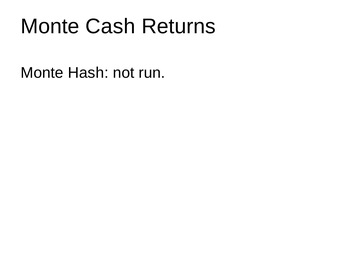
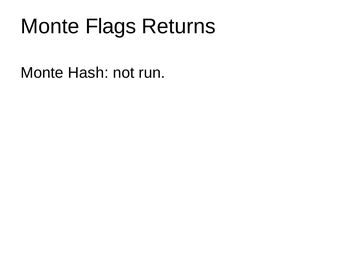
Cash: Cash -> Flags
